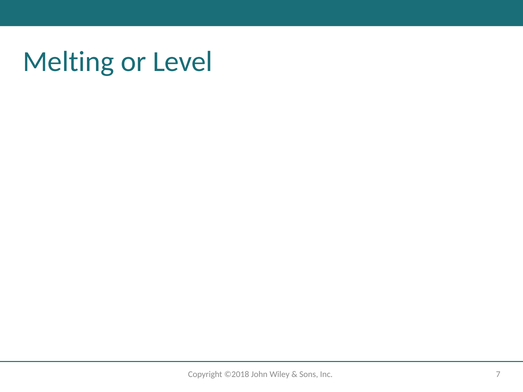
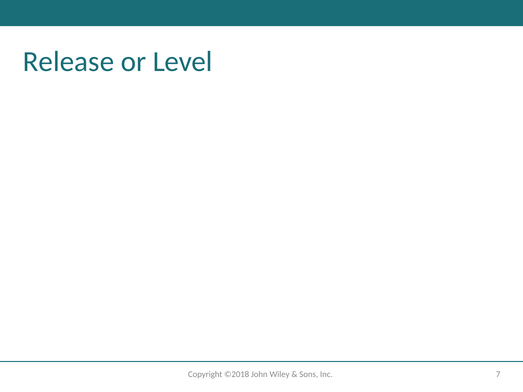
Melting: Melting -> Release
